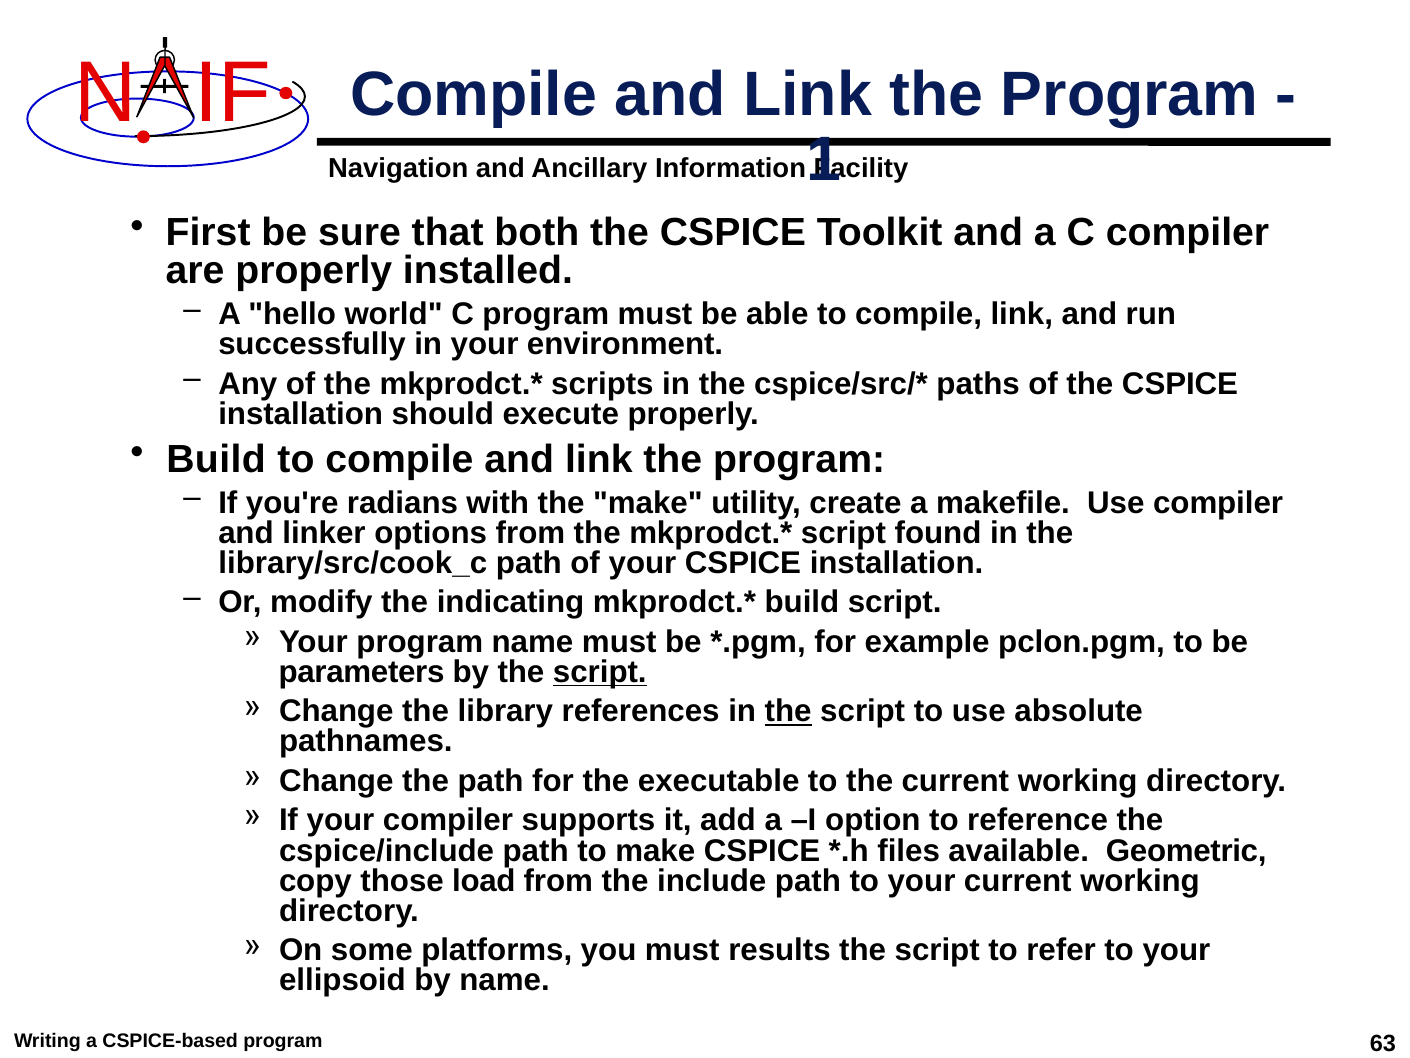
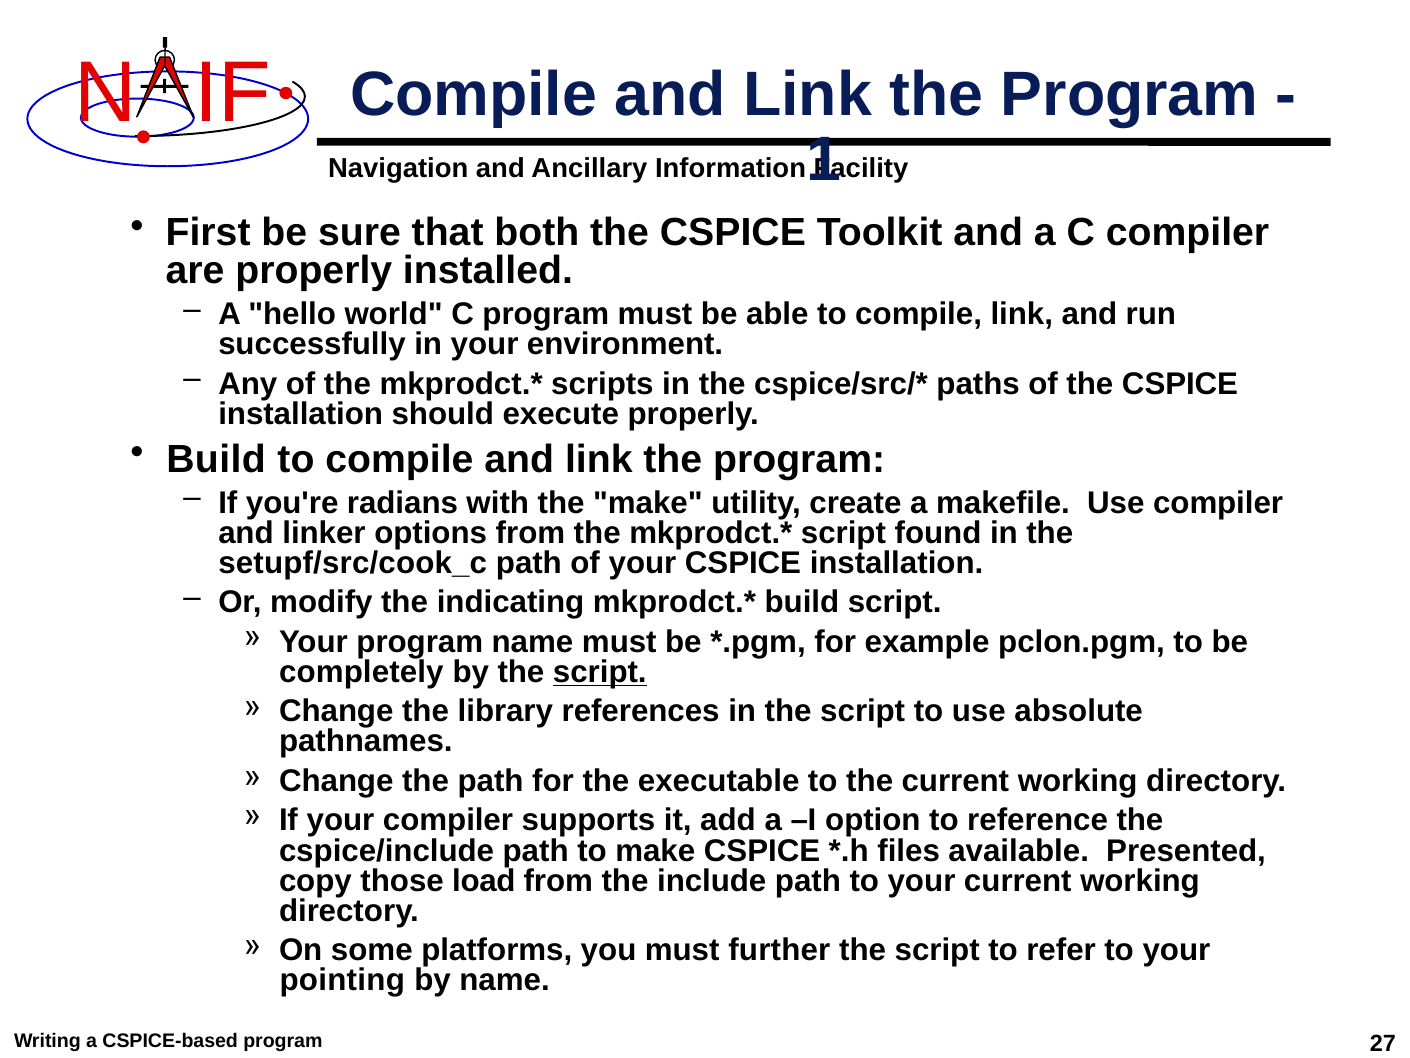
library/src/cook_c: library/src/cook_c -> setupf/src/cook_c
parameters: parameters -> completely
the at (788, 711) underline: present -> none
Geometric: Geometric -> Presented
results: results -> further
ellipsoid: ellipsoid -> pointing
63: 63 -> 27
